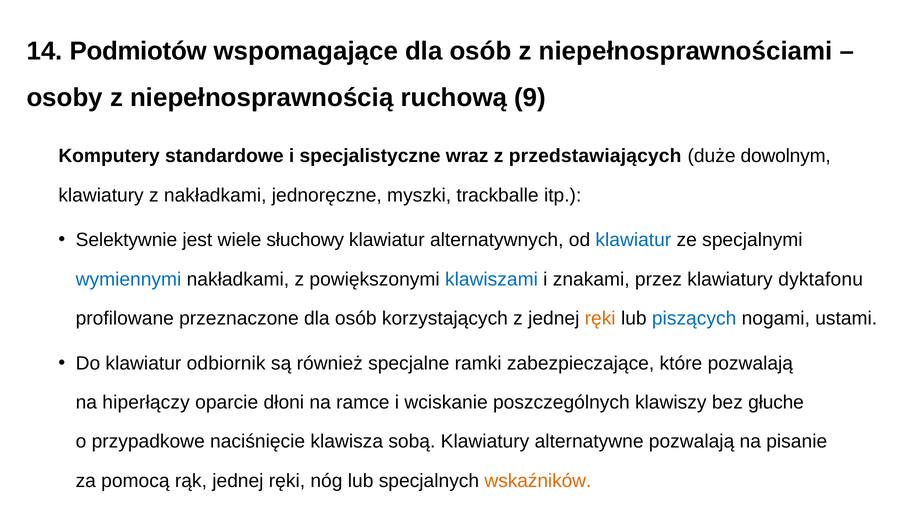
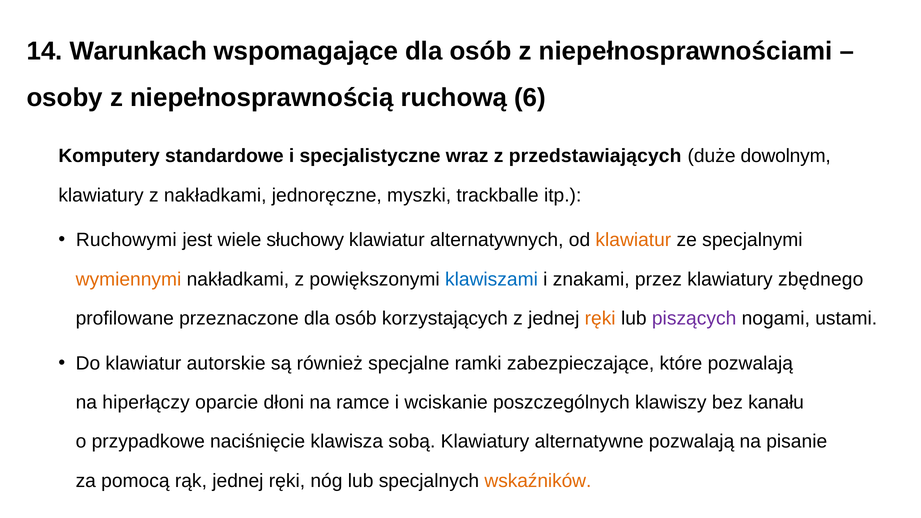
Podmiotów: Podmiotów -> Warunkach
9: 9 -> 6
Selektywnie: Selektywnie -> Ruchowymi
klawiatur at (633, 240) colour: blue -> orange
wymiennymi colour: blue -> orange
dyktafonu: dyktafonu -> zbędnego
piszących colour: blue -> purple
odbiornik: odbiornik -> autorskie
głuche: głuche -> kanału
